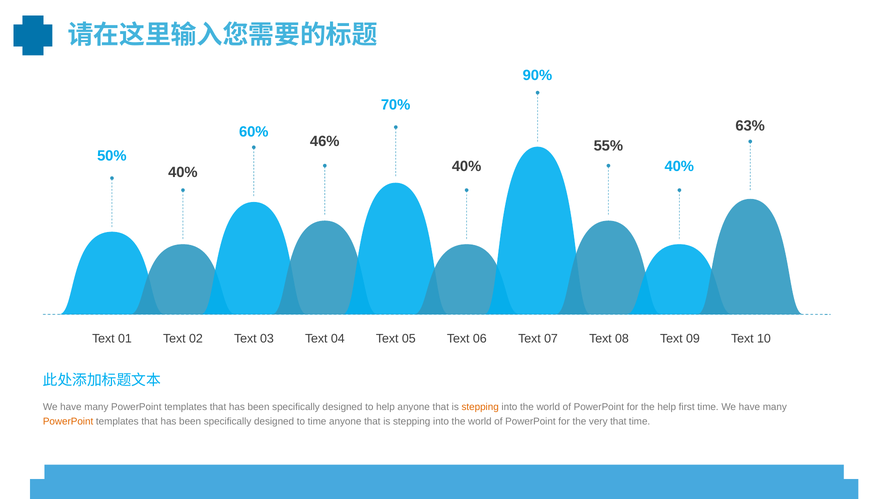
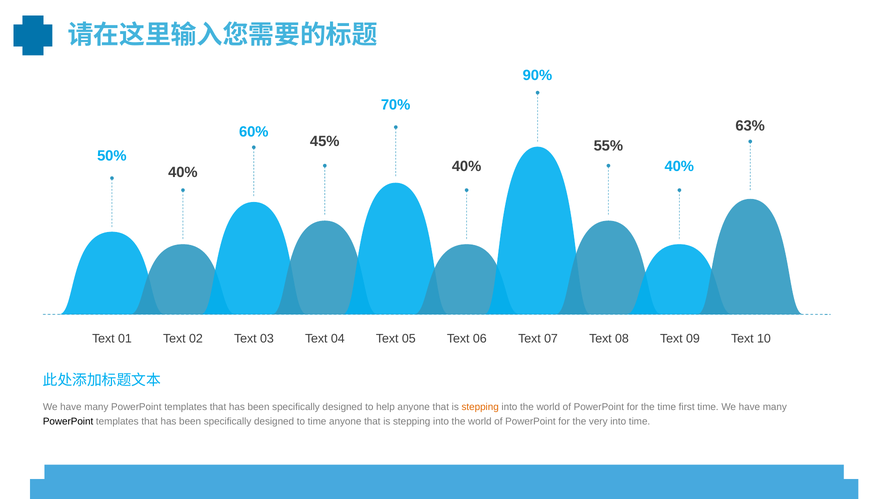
46%: 46% -> 45%
the help: help -> time
PowerPoint at (68, 421) colour: orange -> black
very that: that -> into
